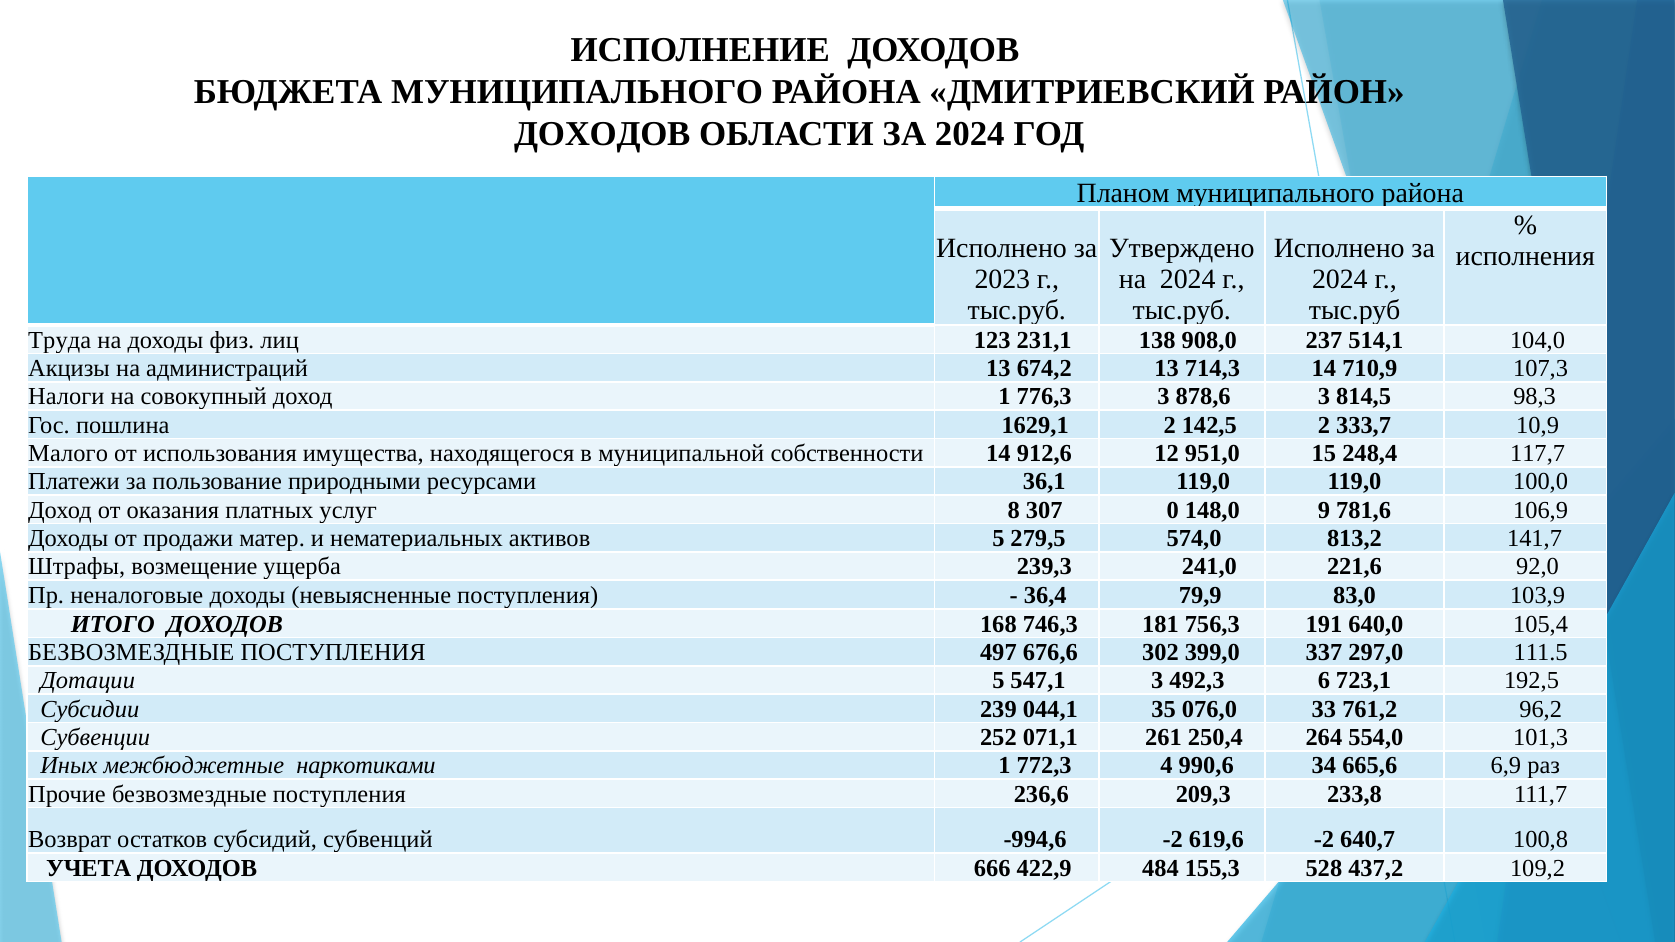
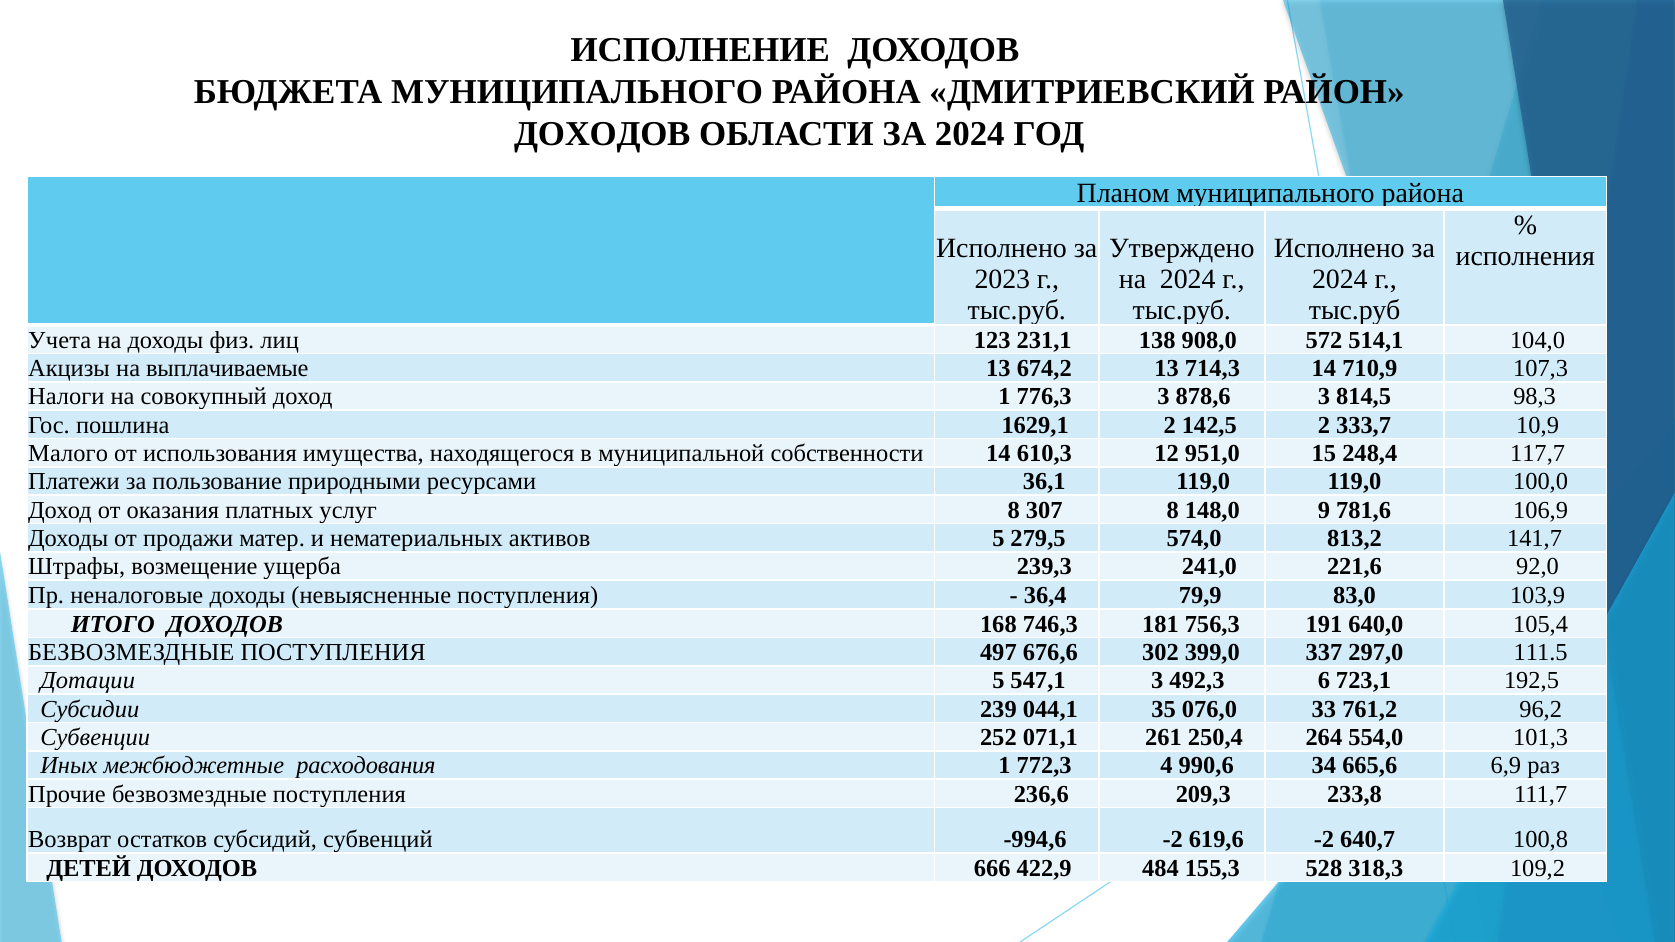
Труда: Труда -> Учета
237: 237 -> 572
администраций: администраций -> выплачиваемые
912,6: 912,6 -> 610,3
307 0: 0 -> 8
наркотиками: наркотиками -> расходования
УЧЕТА: УЧЕТА -> ДЕТЕЙ
437,2: 437,2 -> 318,3
